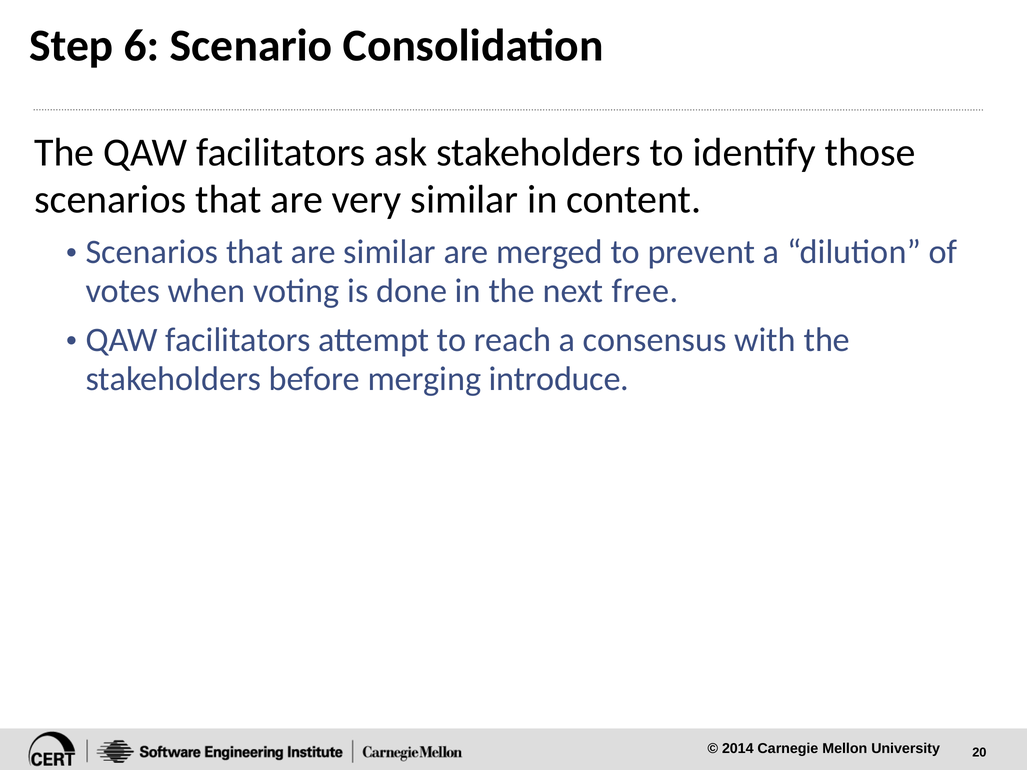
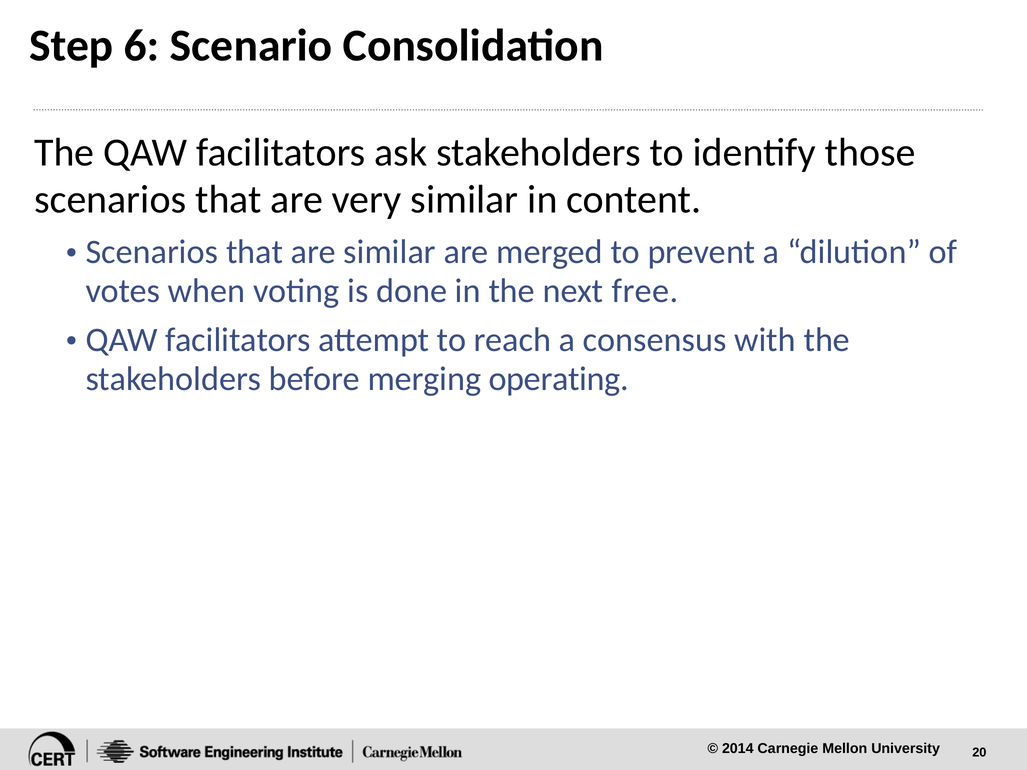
introduce: introduce -> operating
